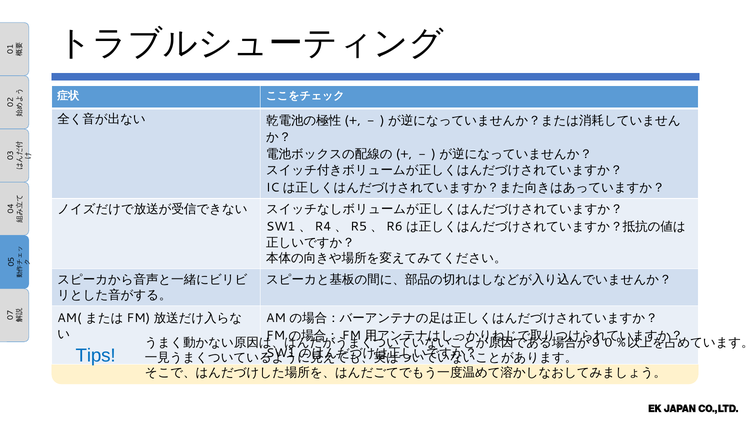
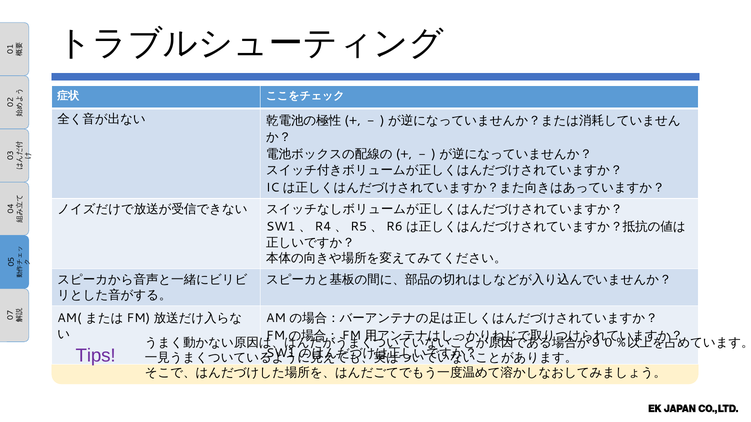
Tips colour: blue -> purple
